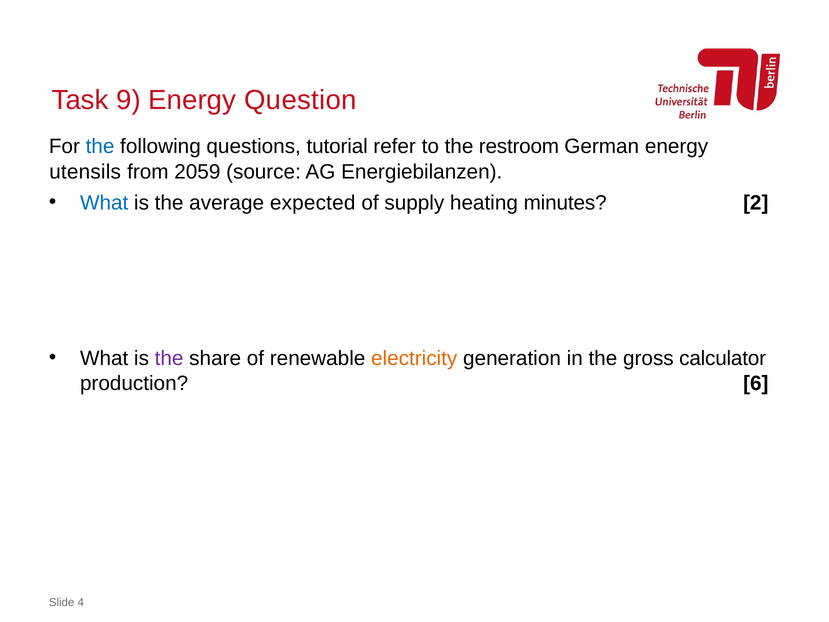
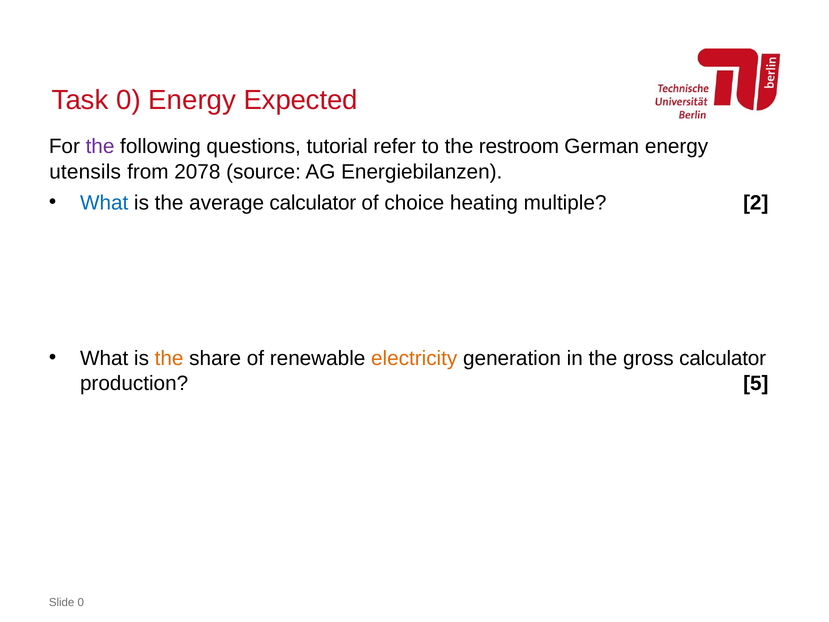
Task 9: 9 -> 0
Question: Question -> Expected
the at (100, 146) colour: blue -> purple
2059: 2059 -> 2078
average expected: expected -> calculator
supply: supply -> choice
minutes: minutes -> multiple
the at (169, 358) colour: purple -> orange
6: 6 -> 5
Slide 4: 4 -> 0
